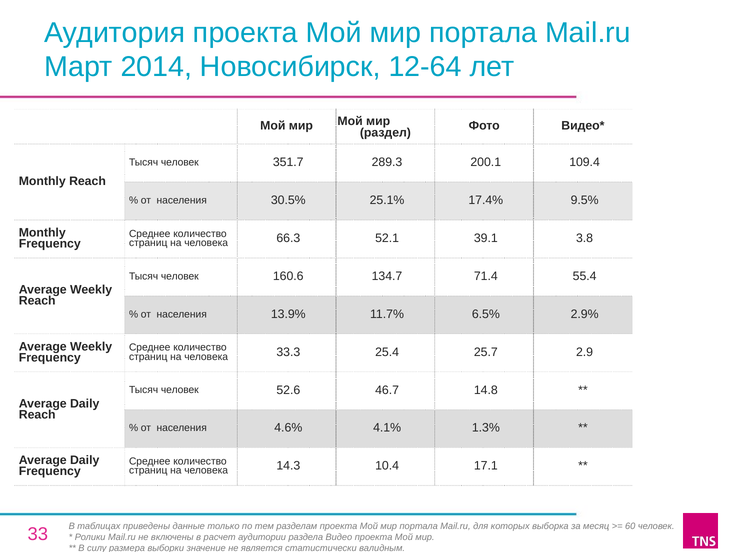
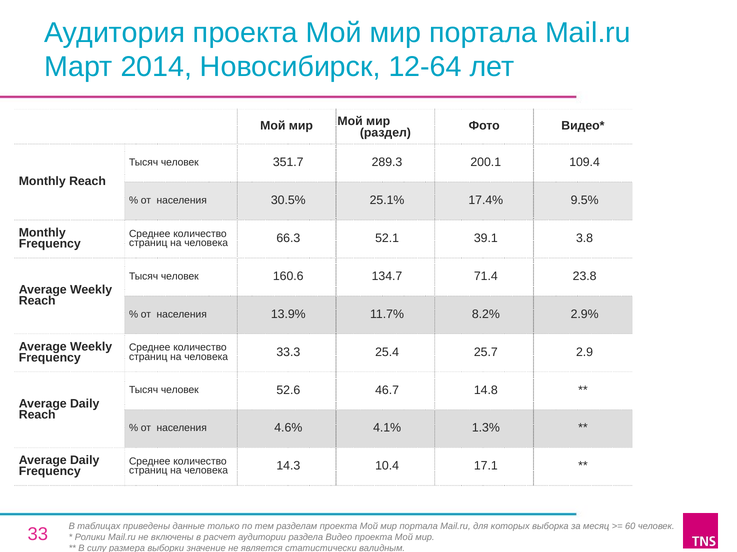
55.4: 55.4 -> 23.8
6.5%: 6.5% -> 8.2%
